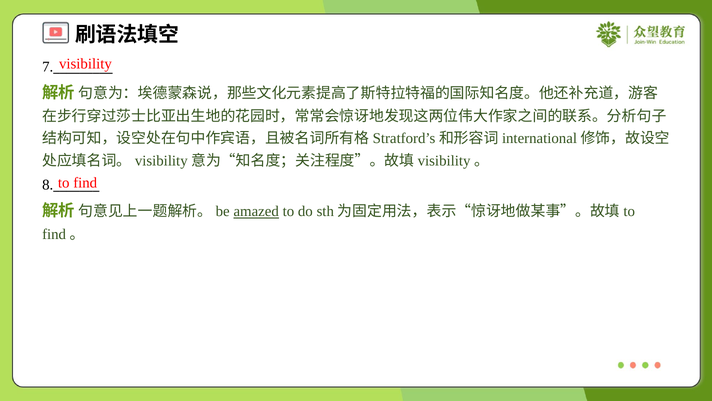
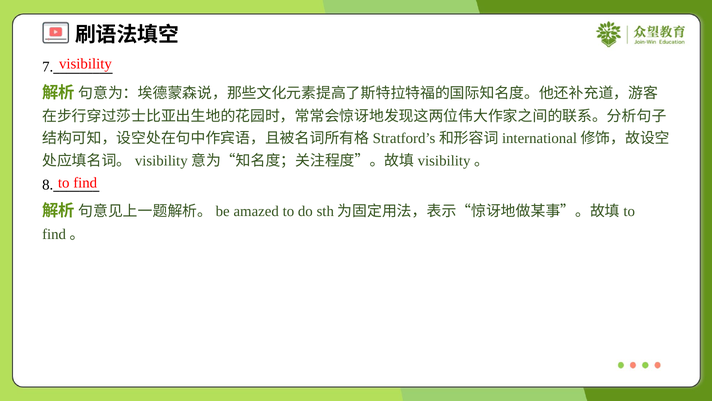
amazed underline: present -> none
